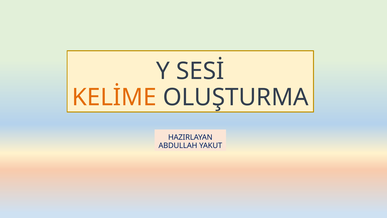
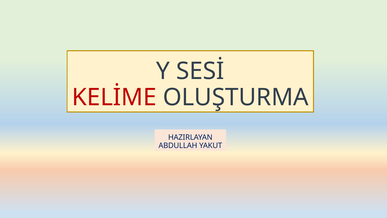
KELİME colour: orange -> red
